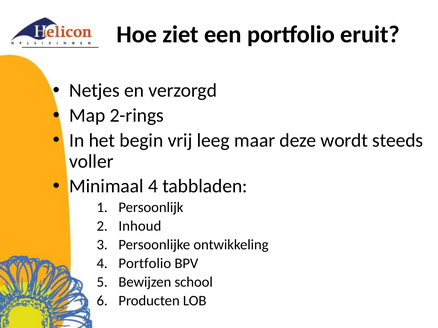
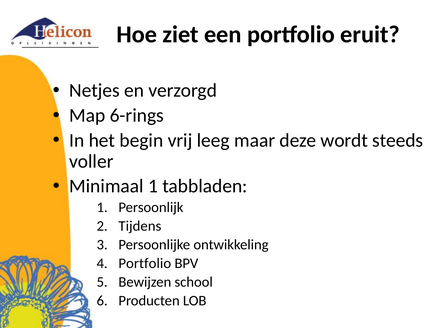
2-rings: 2-rings -> 6-rings
Minimaal 4: 4 -> 1
Inhoud: Inhoud -> Tijdens
